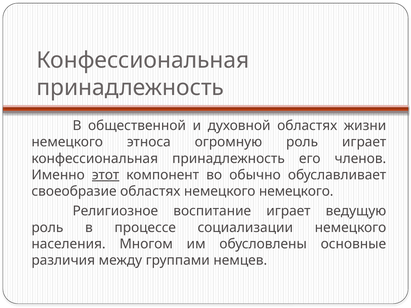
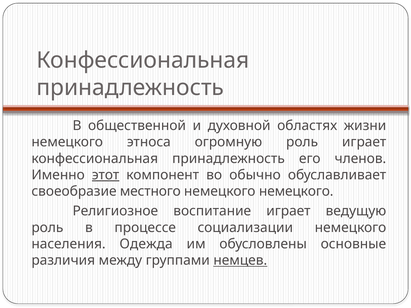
своеобразие областях: областях -> местного
Многом: Многом -> Одежда
немцев underline: none -> present
